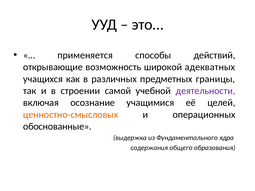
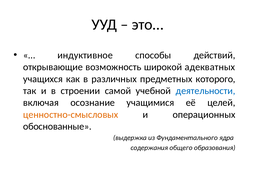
применяется: применяется -> индуктивное
границы: границы -> которого
деятельности colour: purple -> blue
